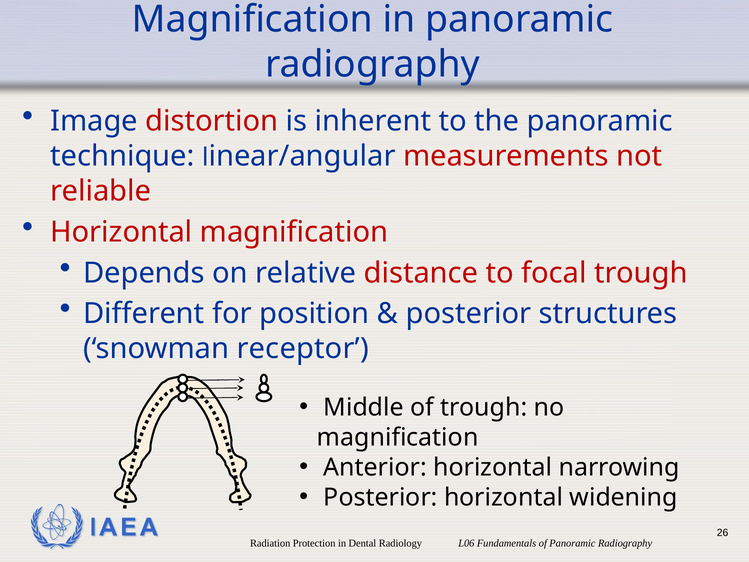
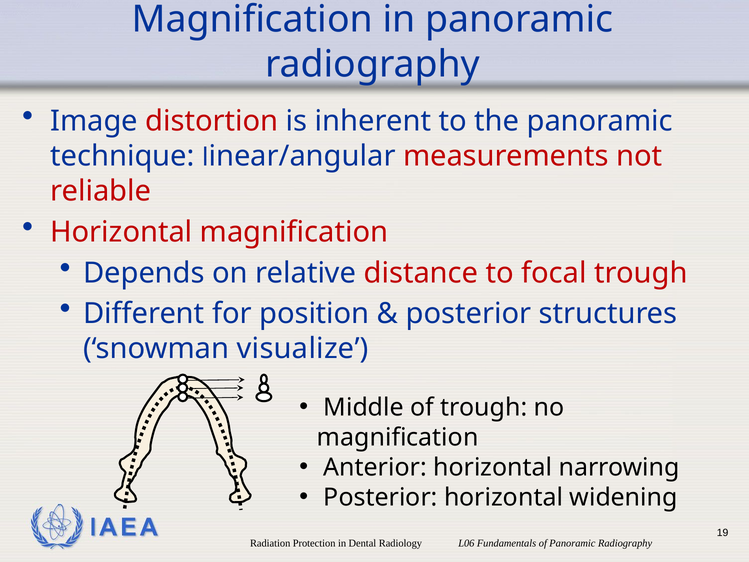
receptor: receptor -> visualize
26: 26 -> 19
